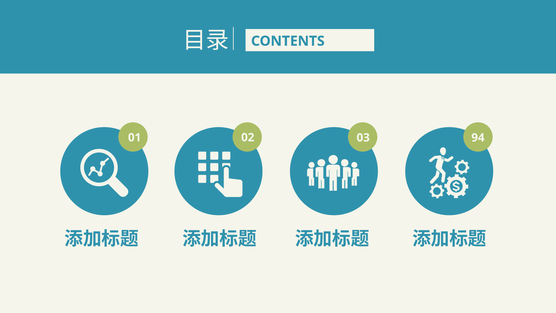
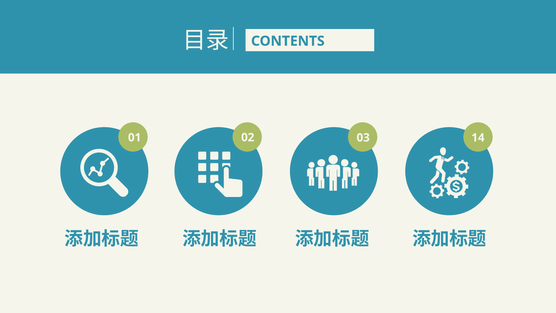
94: 94 -> 14
